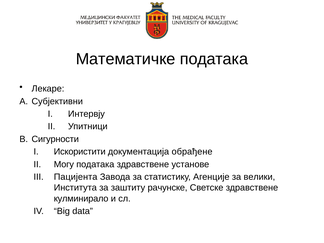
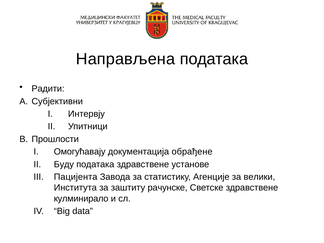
Математичке: Математичке -> Направљена
Лекаре: Лекаре -> Радити
Сигурности: Сигурности -> Прошлости
Искористити: Искористити -> Омогућавају
Могу: Могу -> Буду
